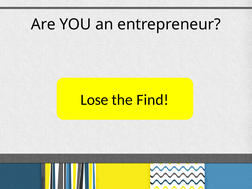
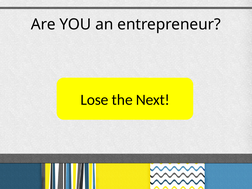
Find: Find -> Next
